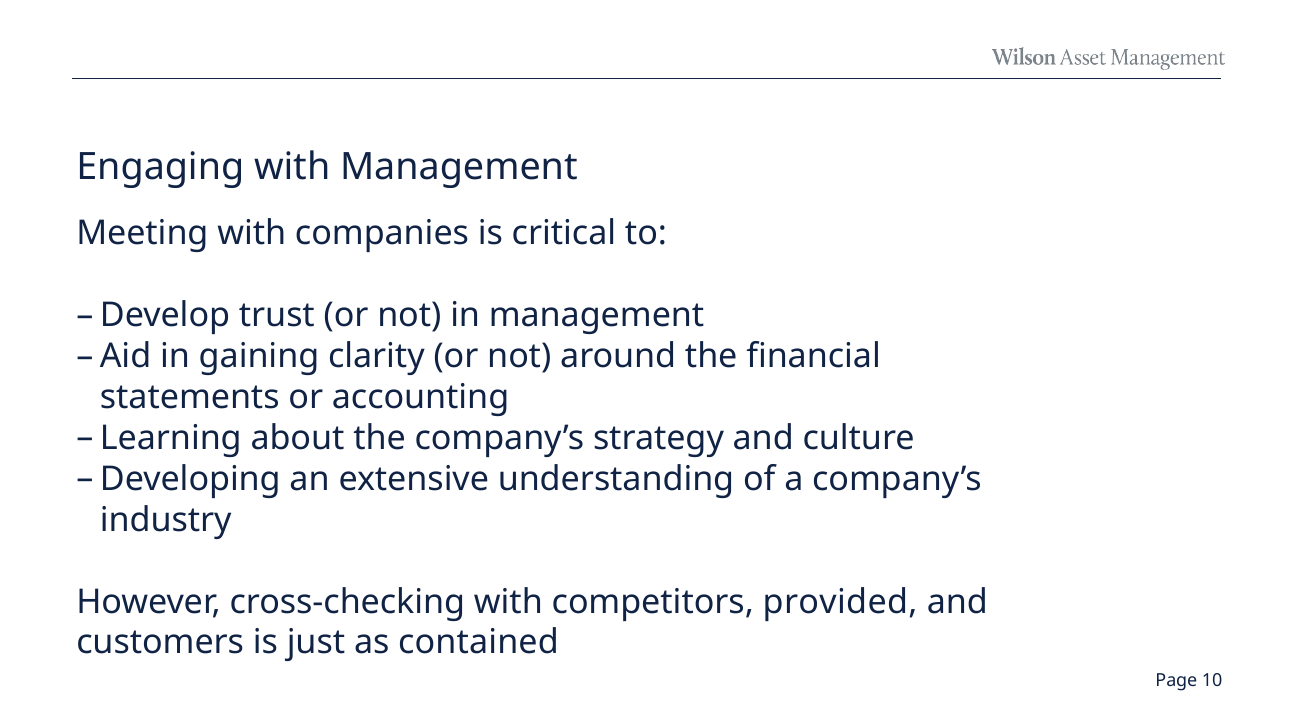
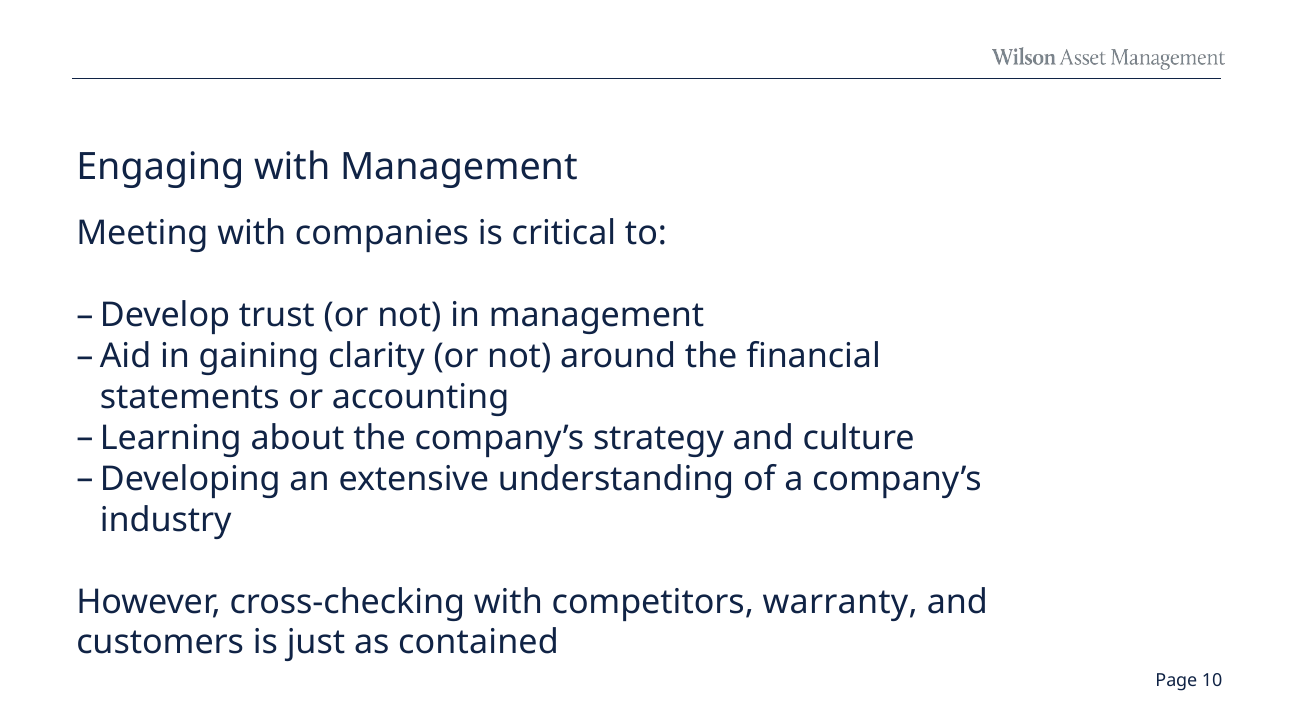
provided: provided -> warranty
